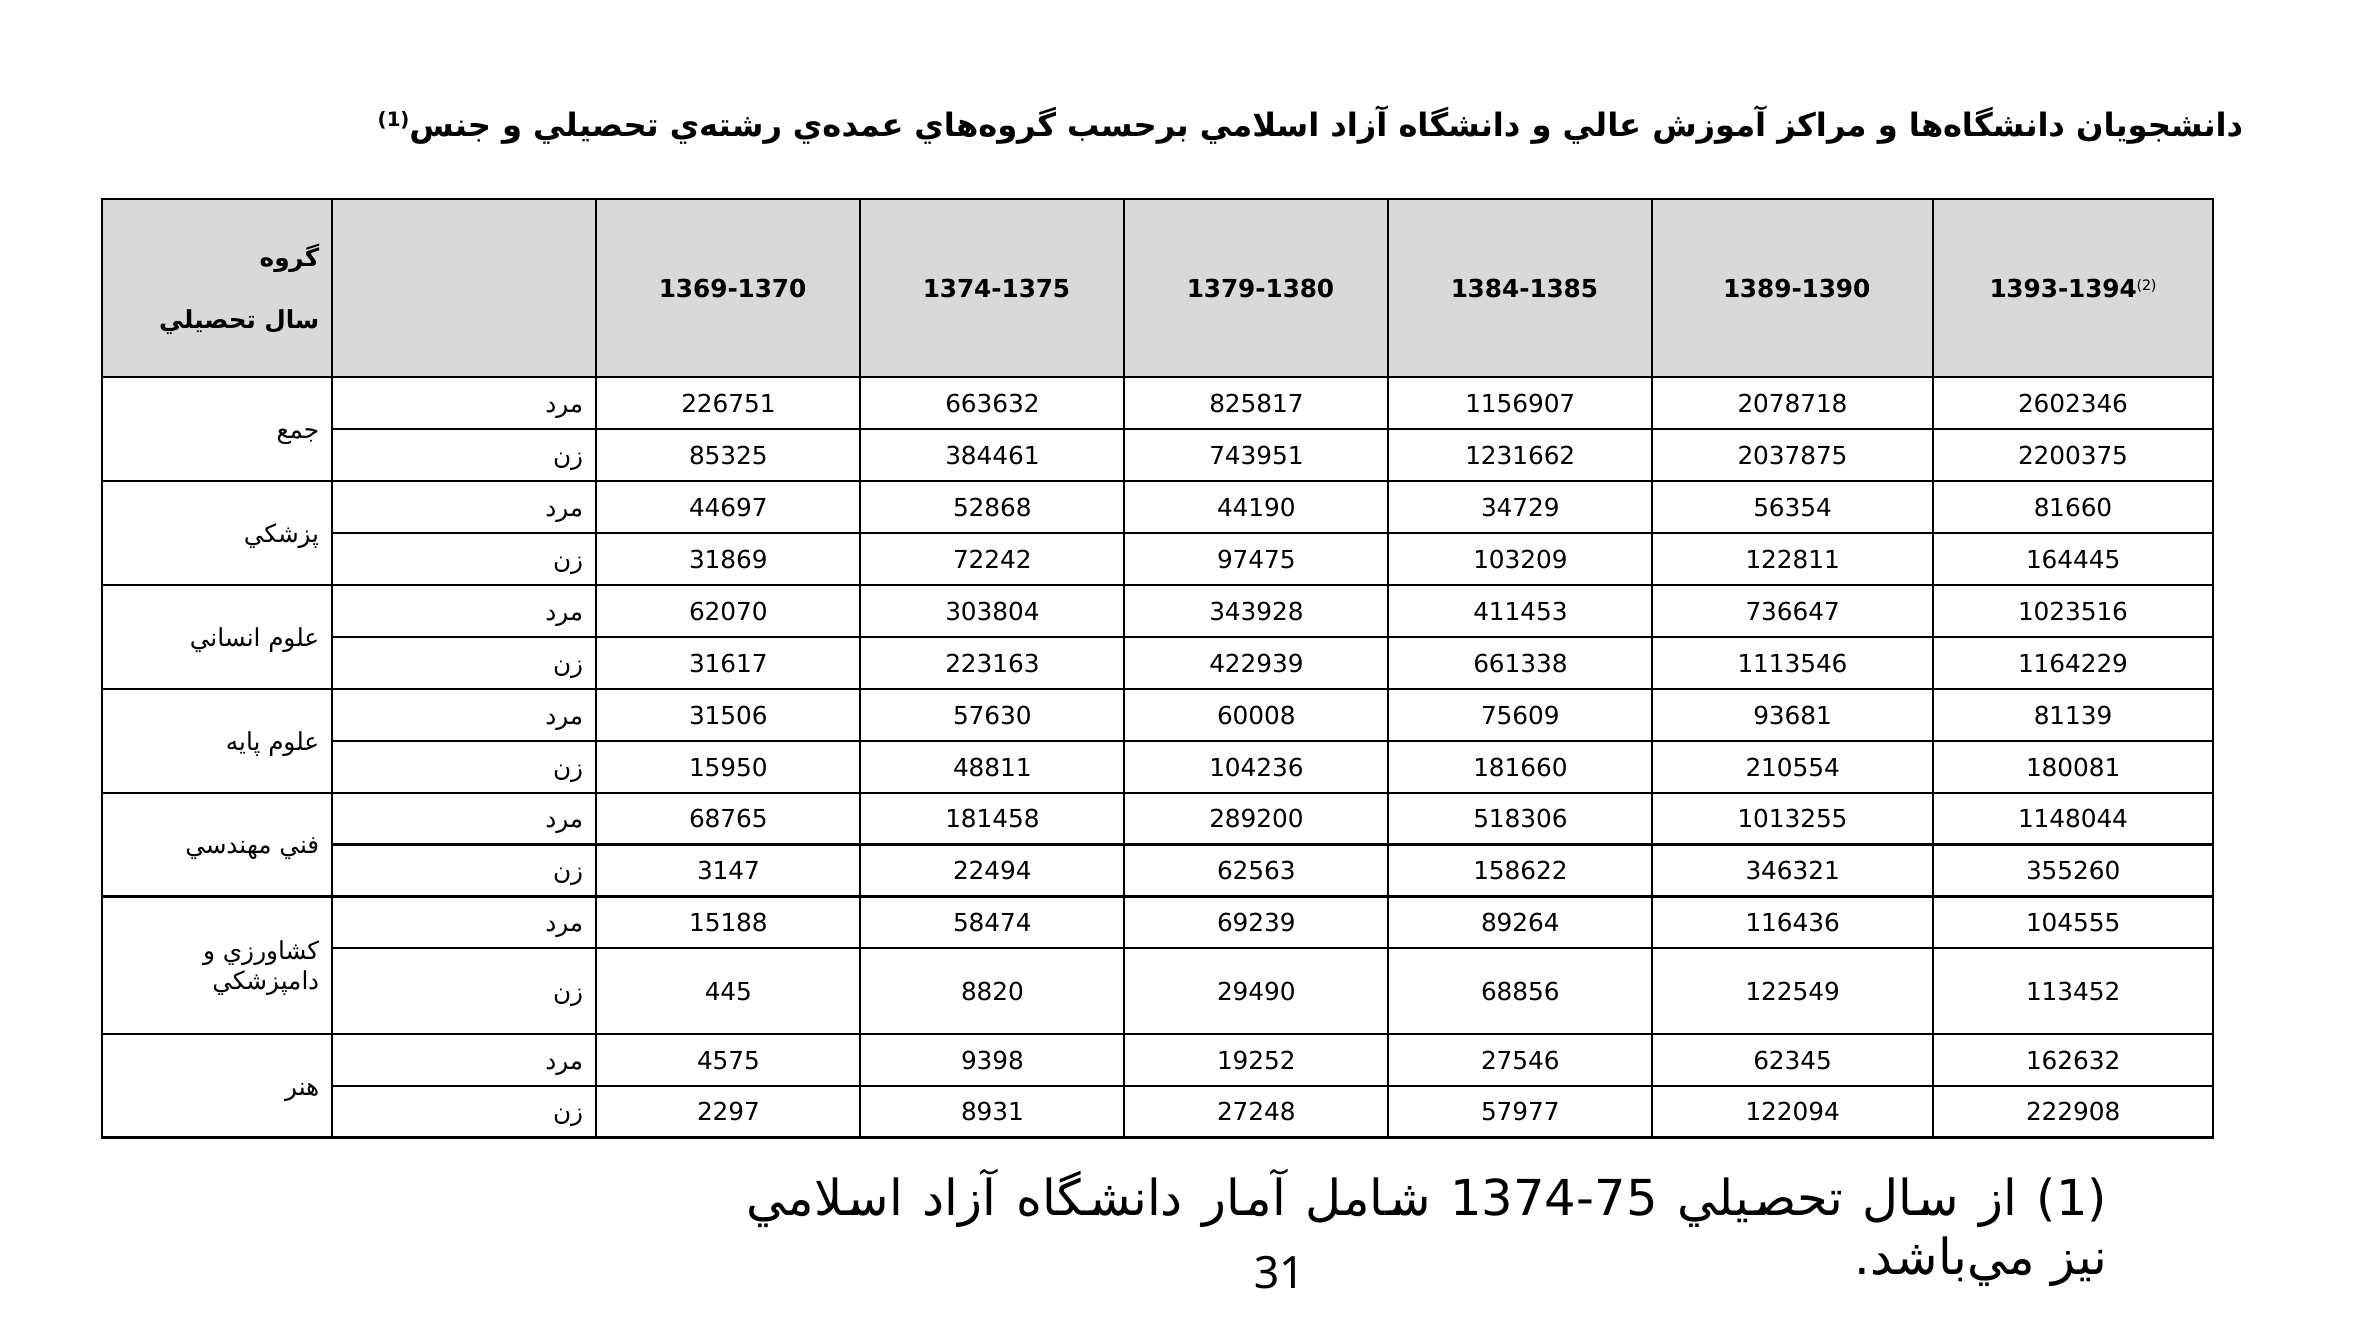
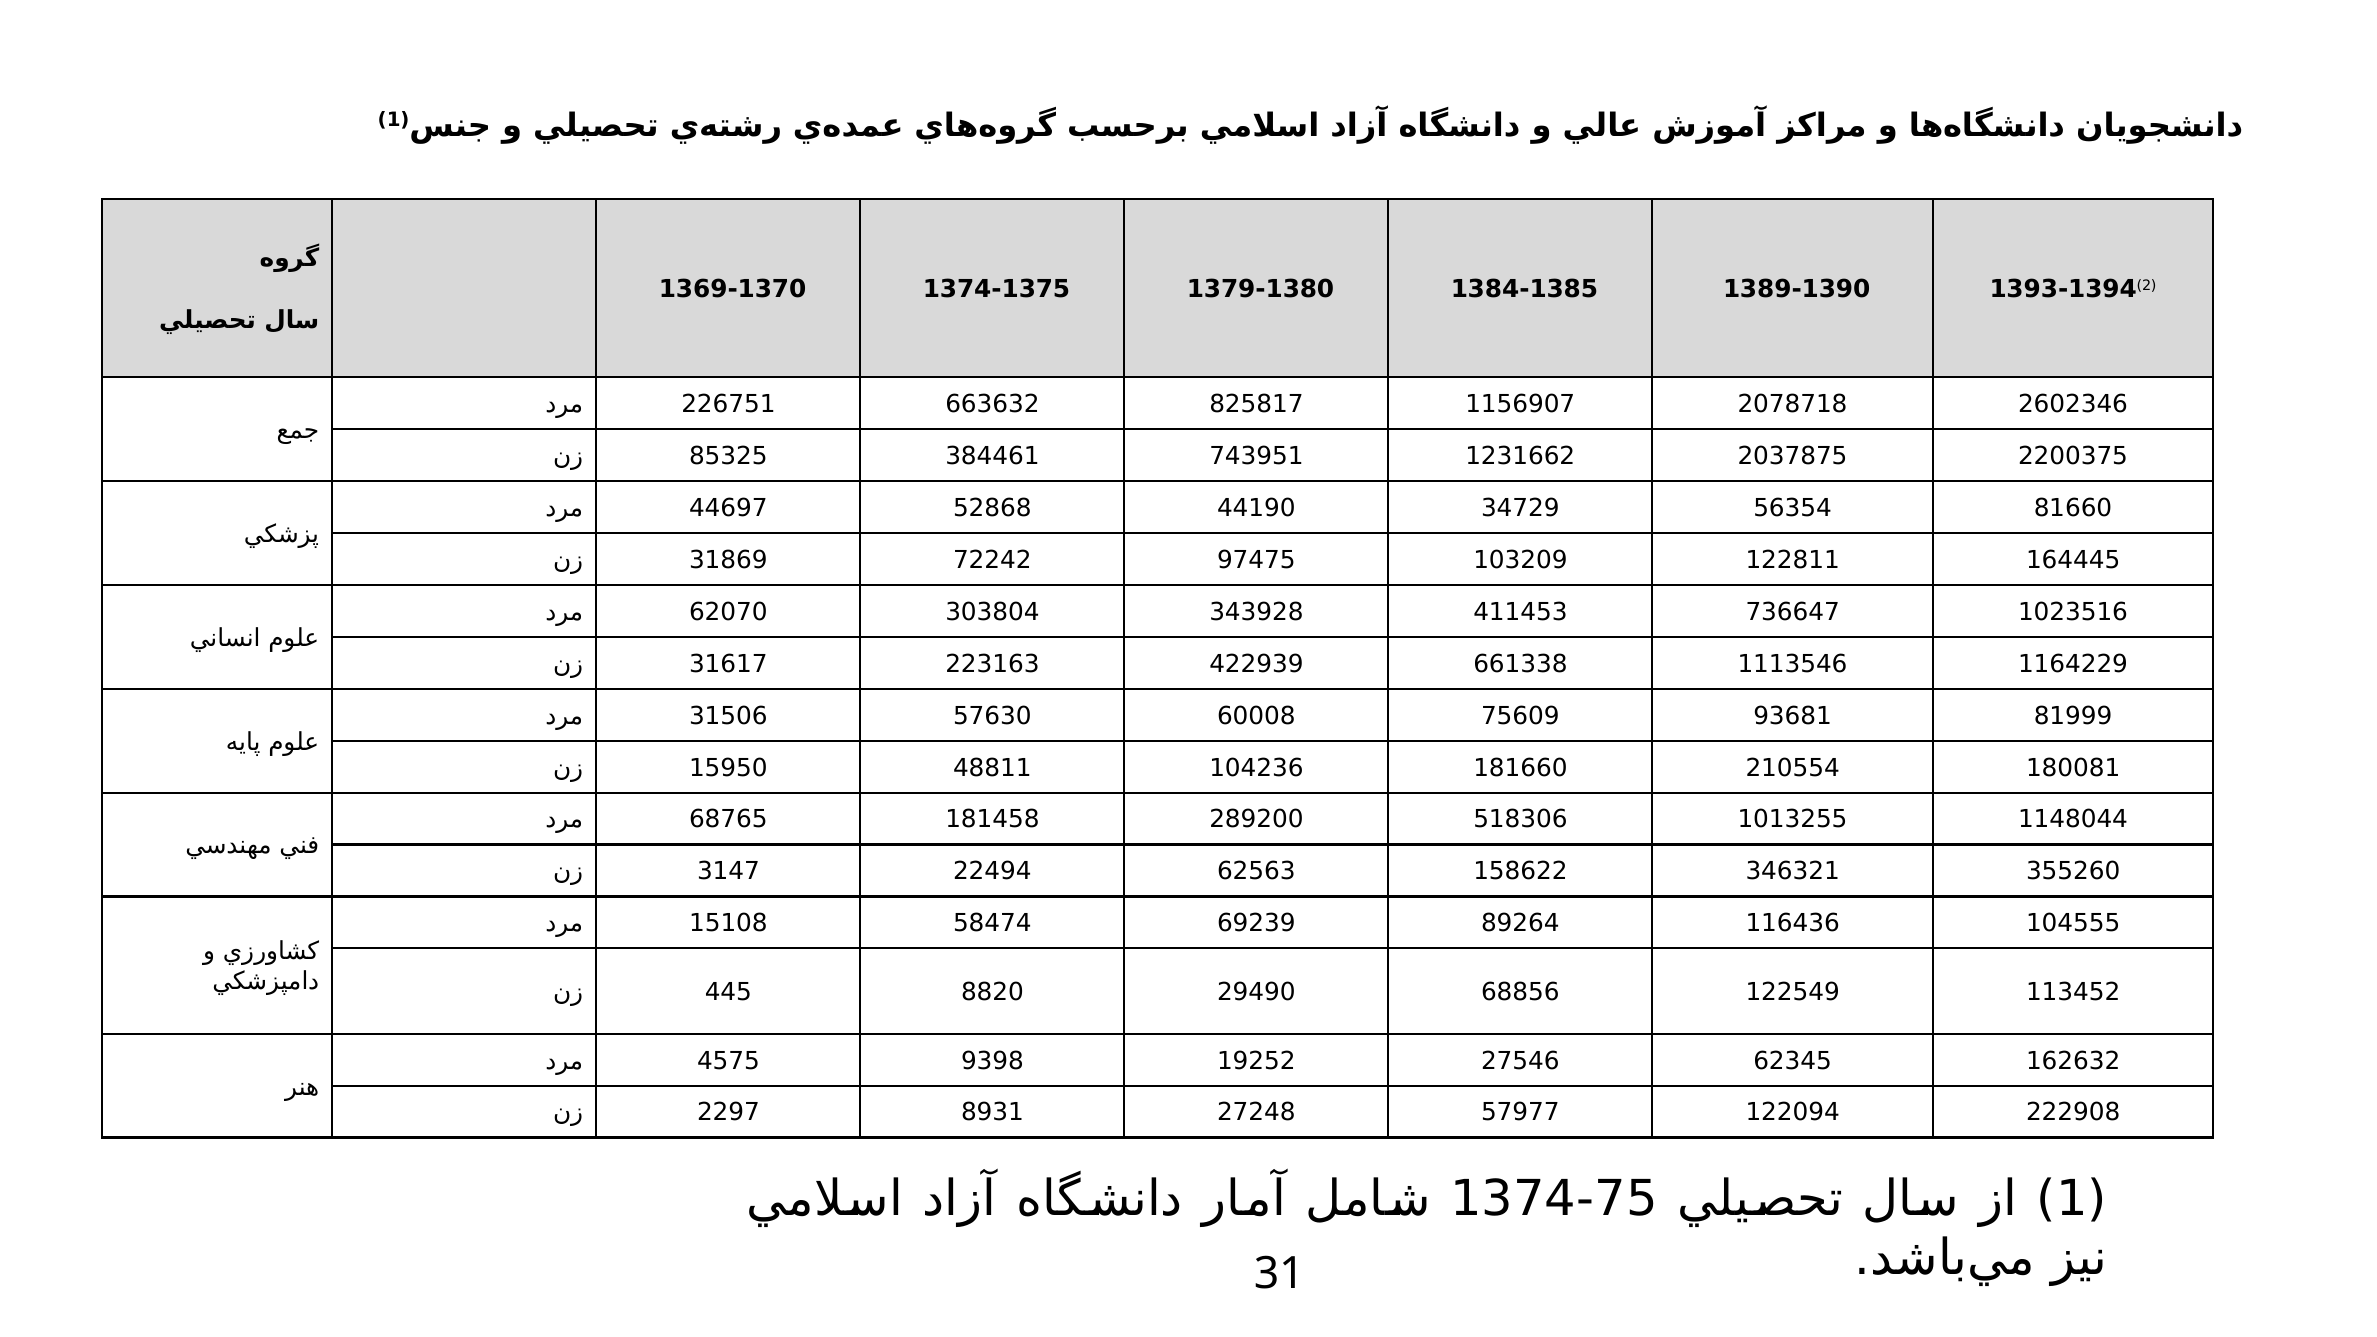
81139: 81139 -> 81999
15188: 15188 -> 15108
